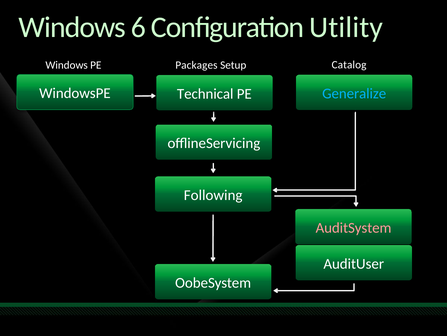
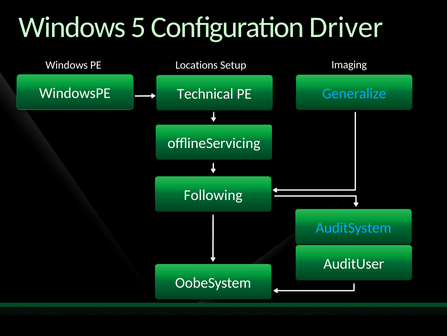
6: 6 -> 5
Utility: Utility -> Driver
Packages: Packages -> Locations
Catalog: Catalog -> Imaging
AuditSystem colour: pink -> light blue
